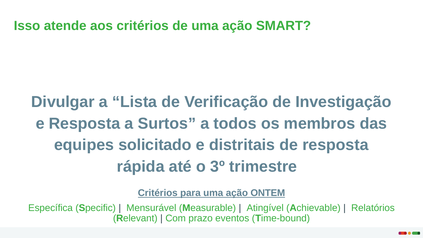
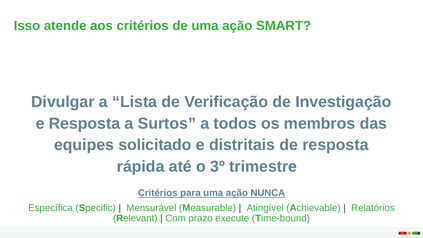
ONTEM: ONTEM -> NUNCA
eventos: eventos -> execute
